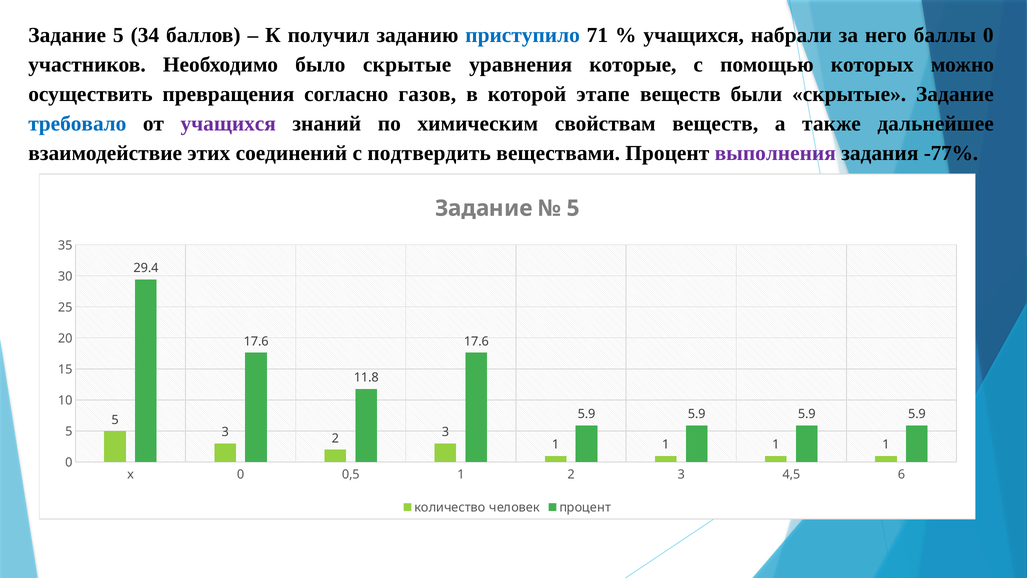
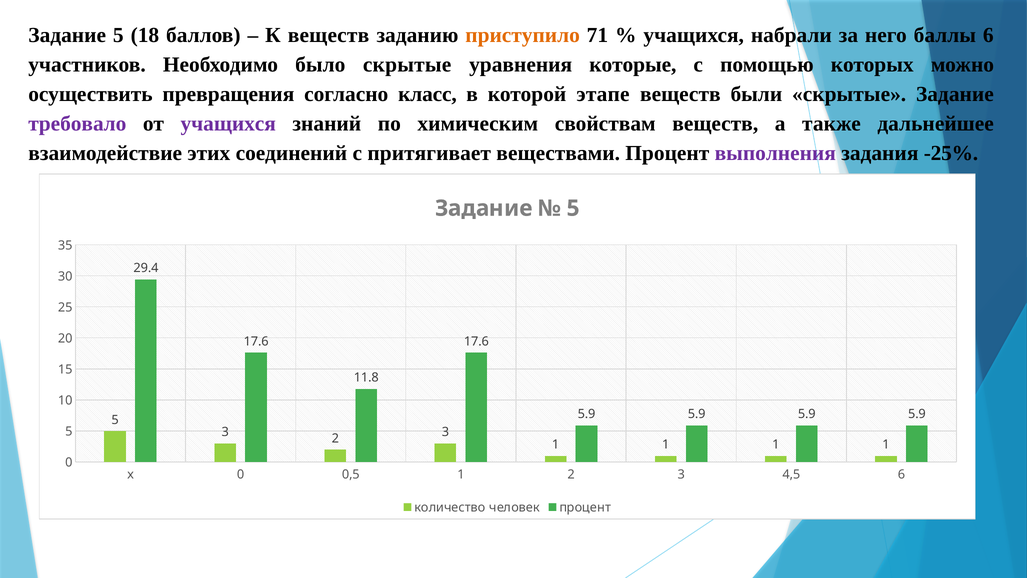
34: 34 -> 18
К получил: получил -> веществ
приступило colour: blue -> orange
баллы 0: 0 -> 6
газов: газов -> класс
требовало colour: blue -> purple
подтвердить: подтвердить -> притягивает
-77%: -77% -> -25%
